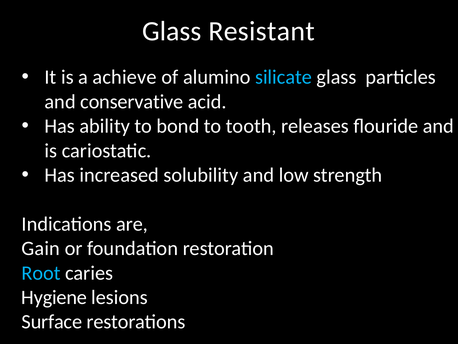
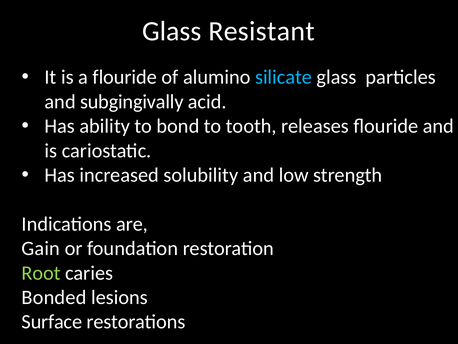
a achieve: achieve -> flouride
conservative: conservative -> subgingivally
Root colour: light blue -> light green
Hygiene: Hygiene -> Bonded
